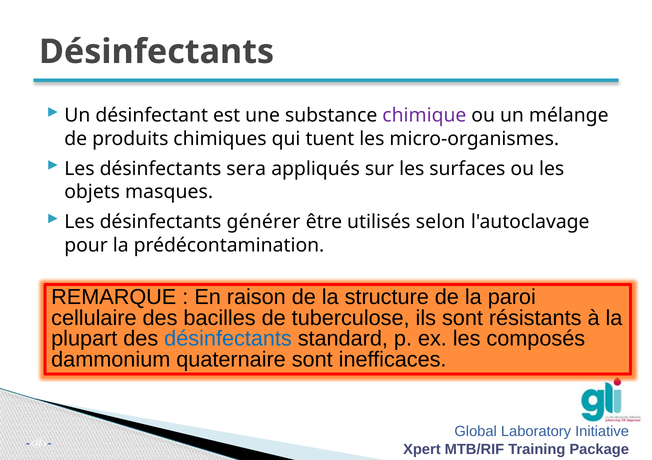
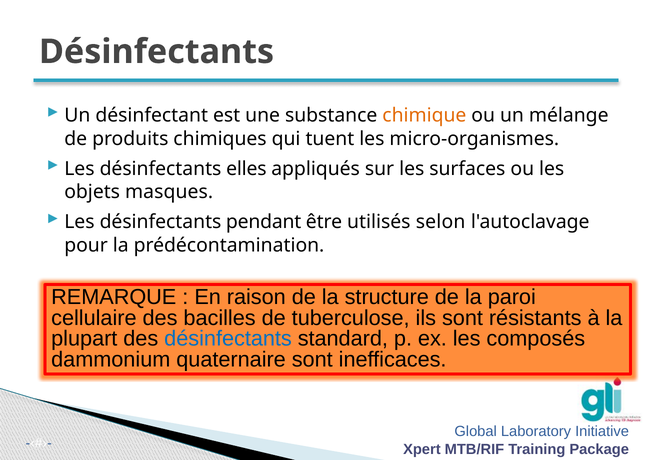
chimique colour: purple -> orange
sera: sera -> elles
générer: générer -> pendant
